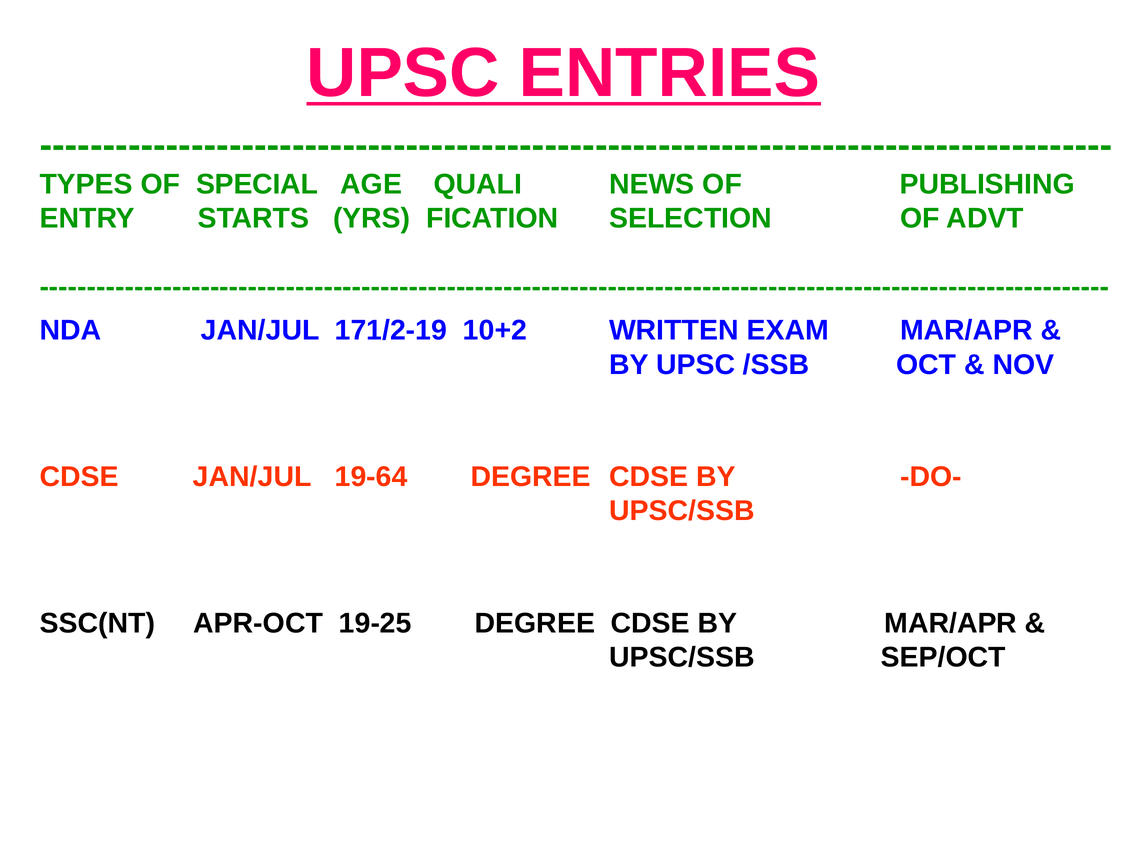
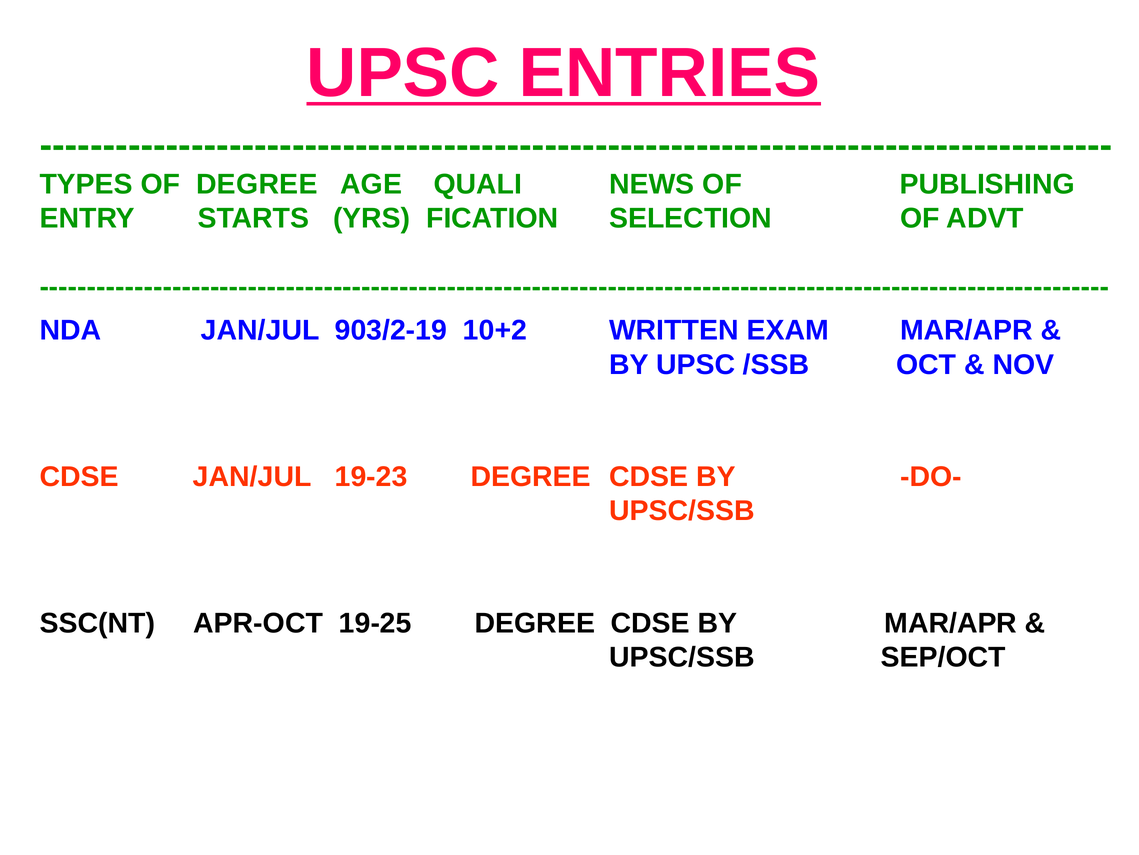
OF SPECIAL: SPECIAL -> DEGREE
171/2-19: 171/2-19 -> 903/2-19
19-64: 19-64 -> 19-23
